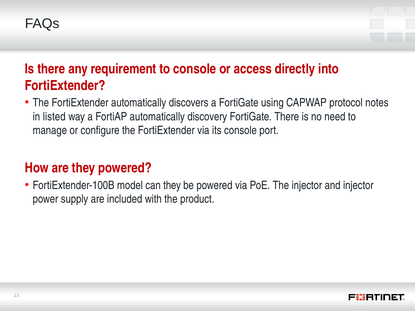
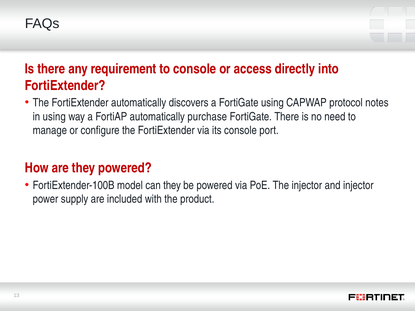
in listed: listed -> using
discovery: discovery -> purchase
